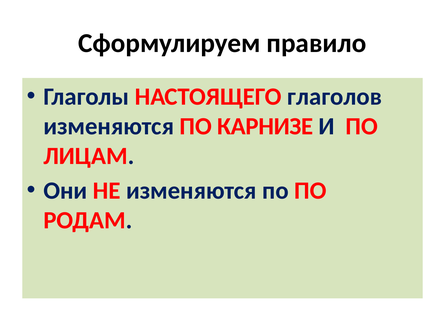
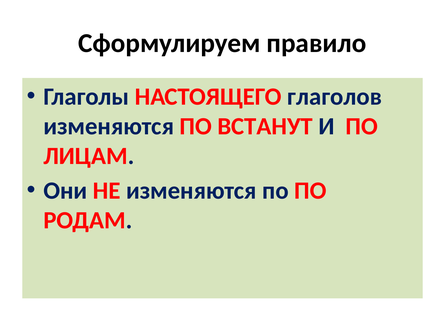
КАРНИЗЕ: КАРНИЗЕ -> ВСТАНУТ
